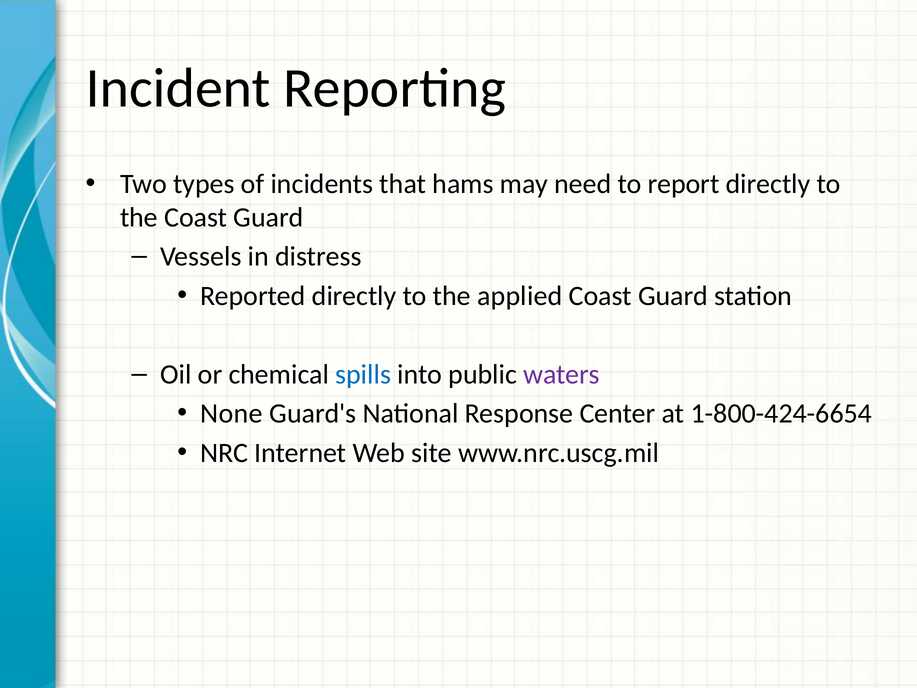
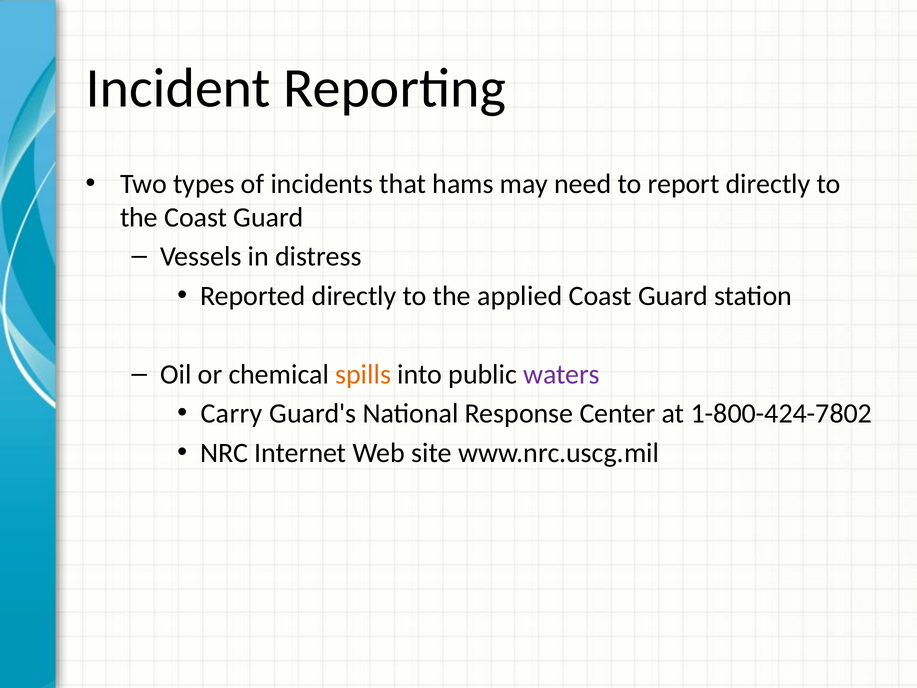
spills colour: blue -> orange
None: None -> Carry
1-800-424-6654: 1-800-424-6654 -> 1-800-424-7802
